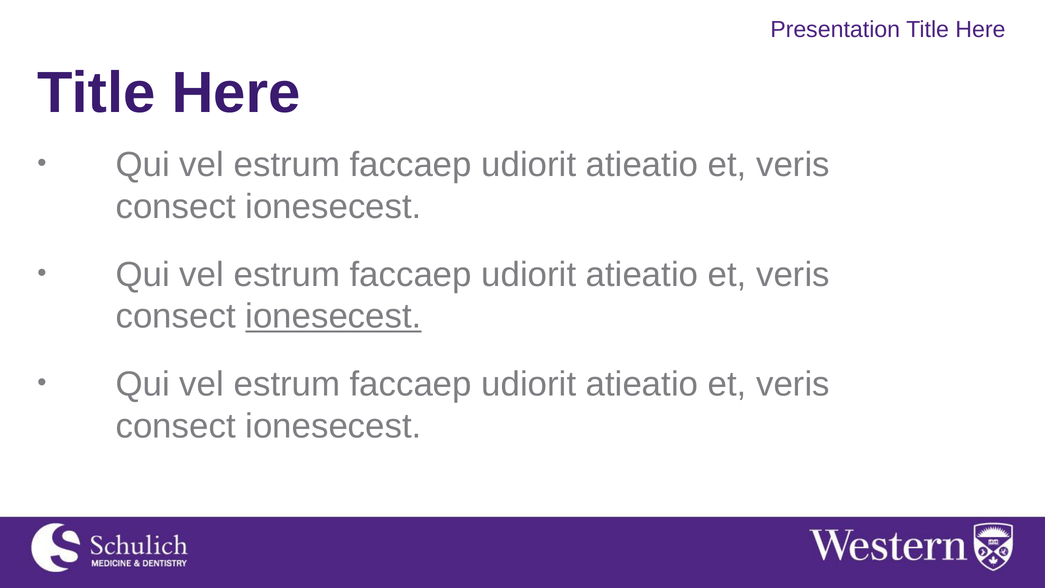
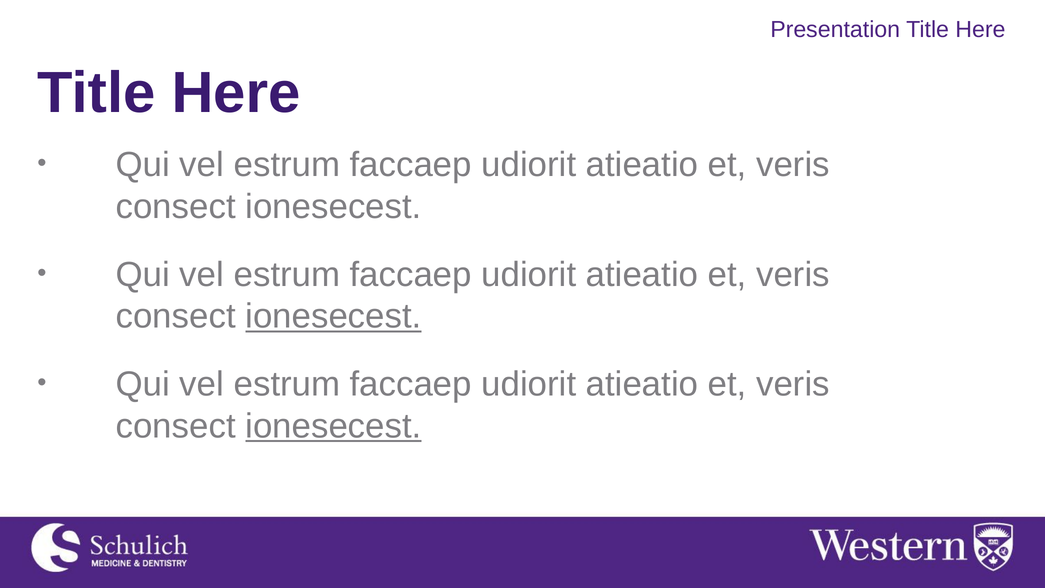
ionesecest at (333, 426) underline: none -> present
